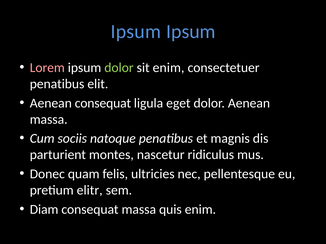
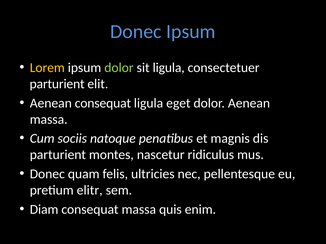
Ipsum at (136, 32): Ipsum -> Donec
Lorem colour: pink -> yellow
sit enim: enim -> ligula
penatibus at (57, 84): penatibus -> parturient
